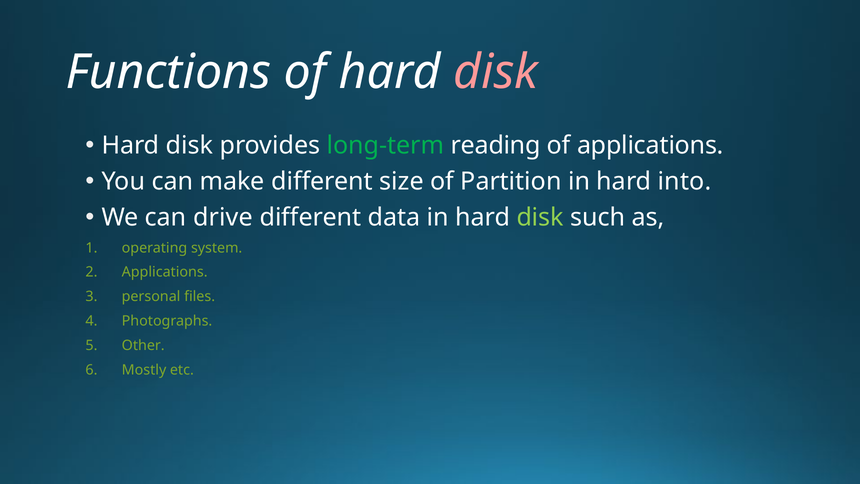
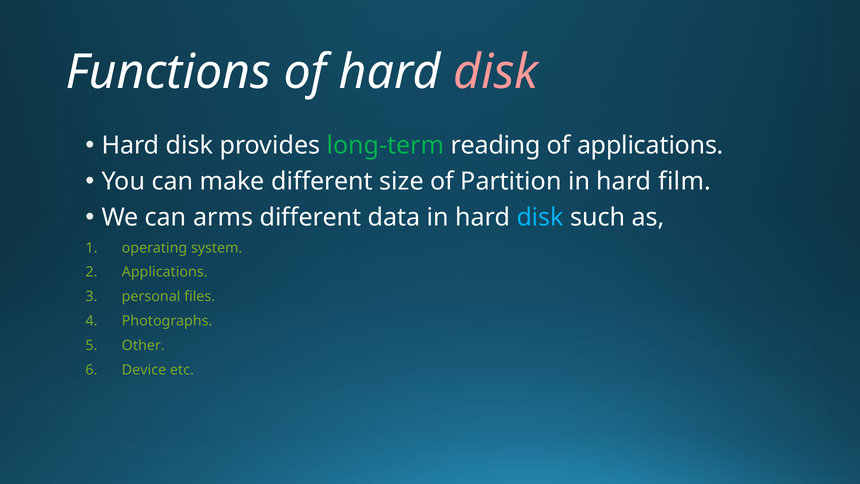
into: into -> film
drive: drive -> arms
disk at (540, 217) colour: light green -> light blue
Mostly: Mostly -> Device
